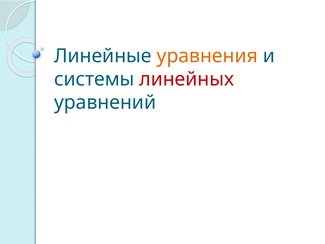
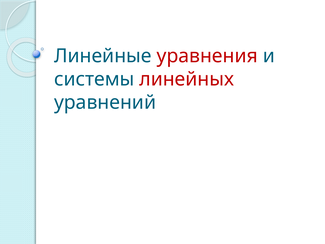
уравнения colour: orange -> red
